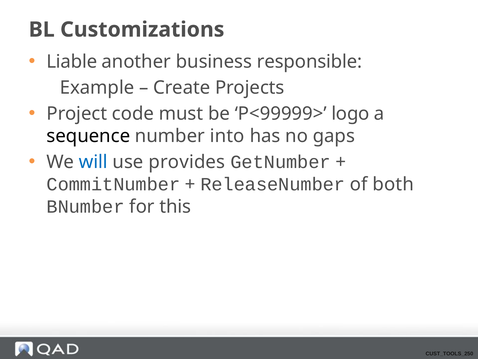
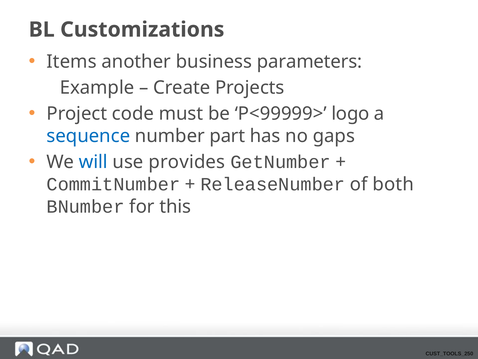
Liable: Liable -> Items
responsible: responsible -> parameters
sequence colour: black -> blue
into: into -> part
